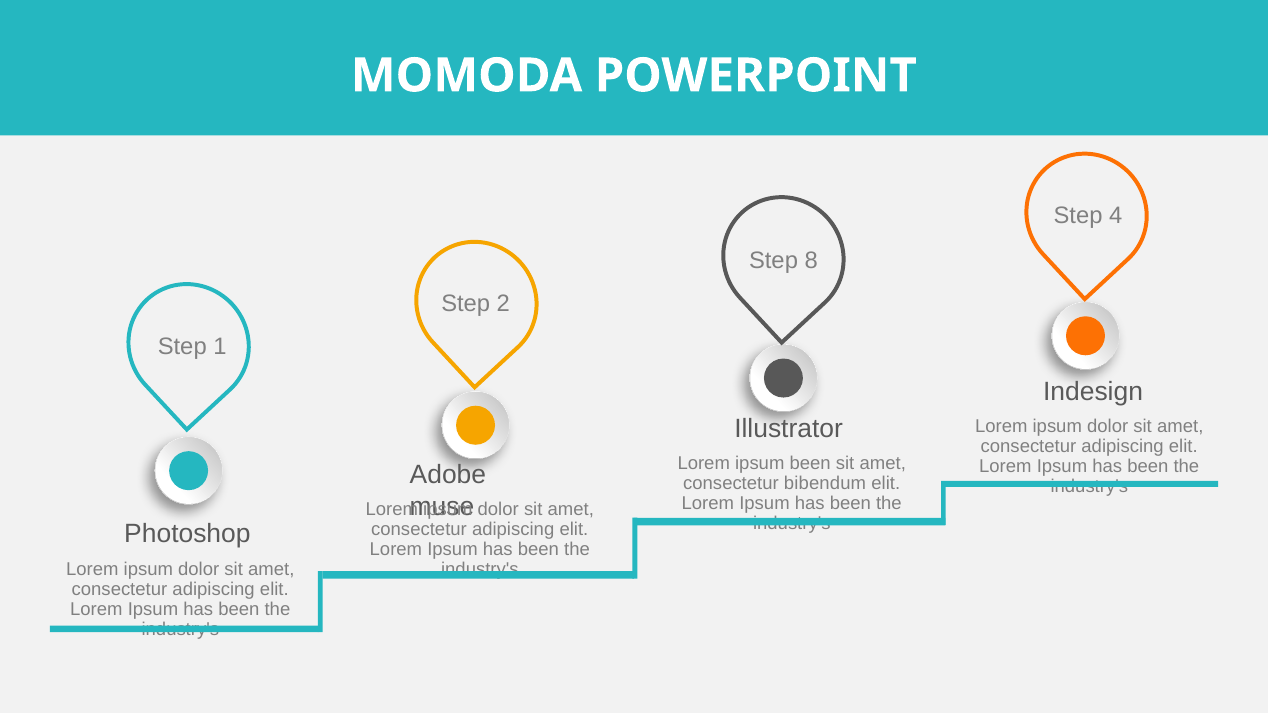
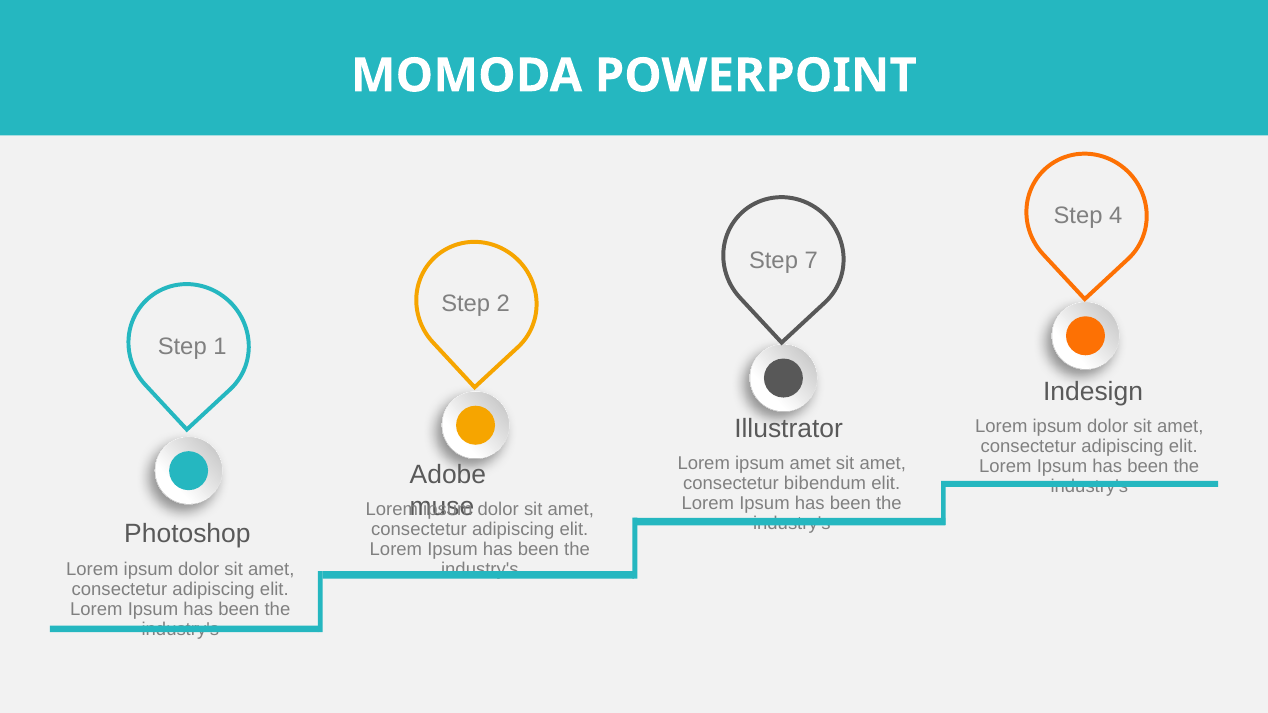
8: 8 -> 7
ipsum been: been -> amet
